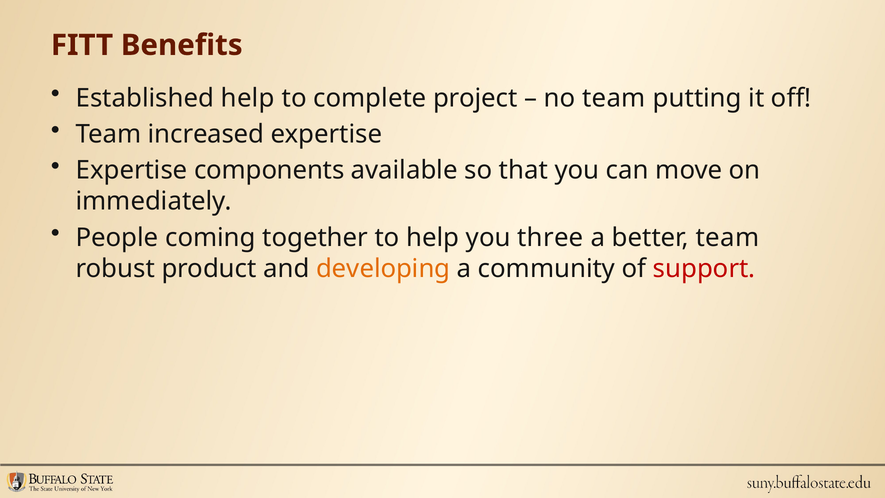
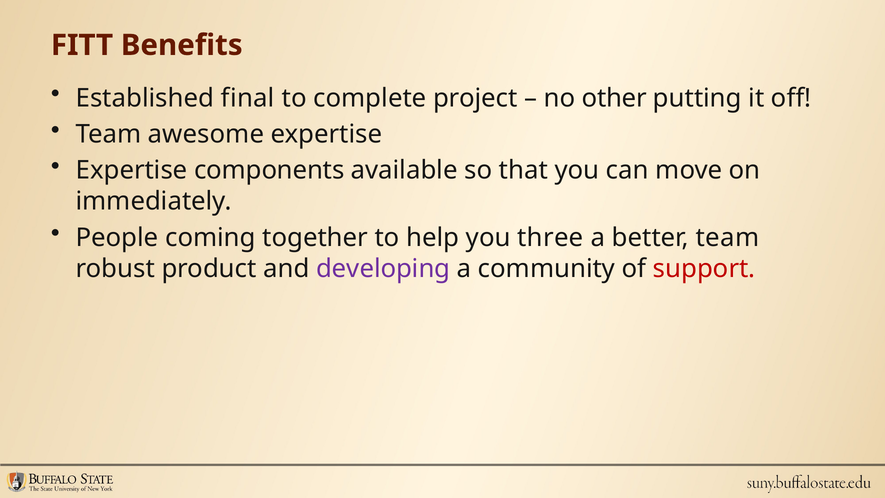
Established help: help -> final
no team: team -> other
increased: increased -> awesome
developing colour: orange -> purple
